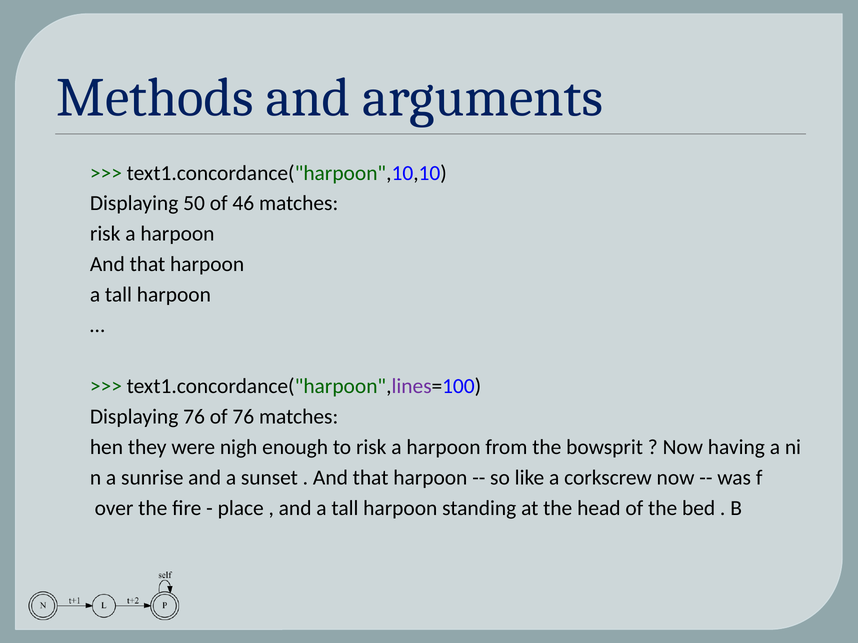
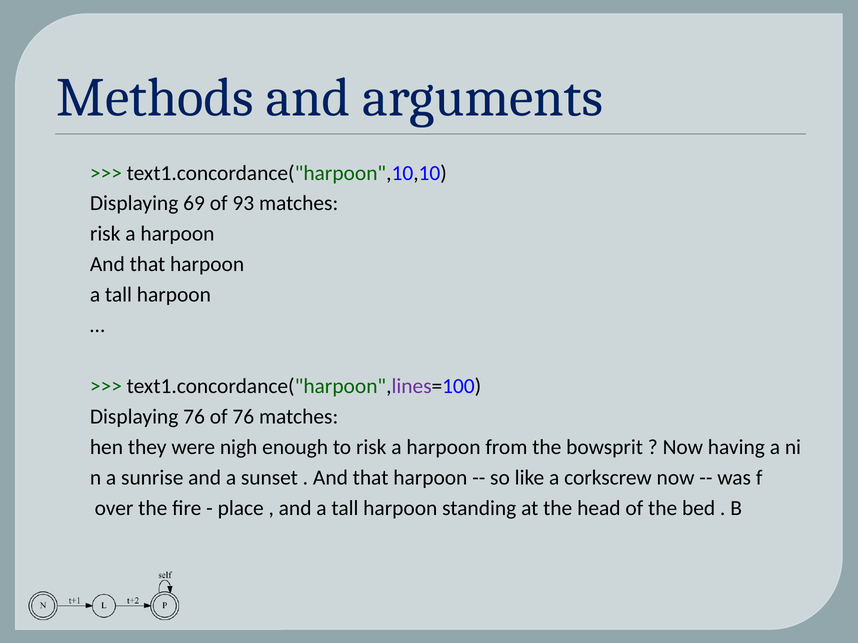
50: 50 -> 69
46: 46 -> 93
